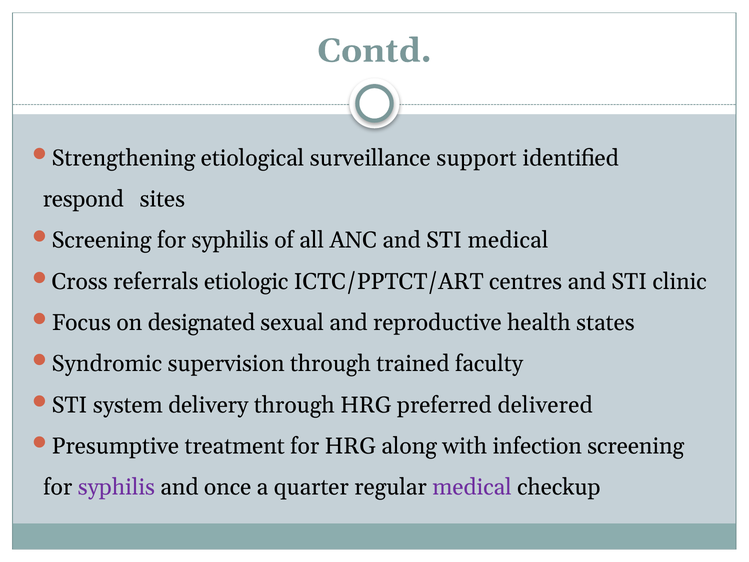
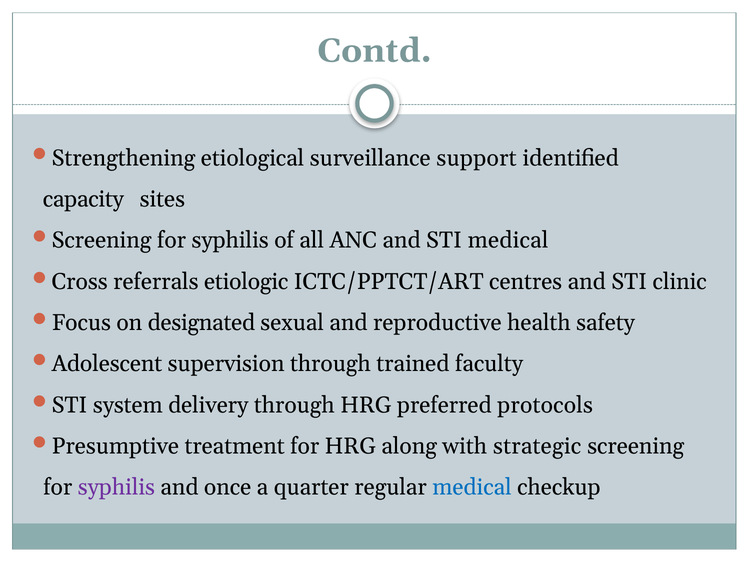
respond: respond -> capacity
states: states -> safety
Syndromic: Syndromic -> Adolescent
delivered: delivered -> protocols
infection: infection -> strategic
medical at (472, 487) colour: purple -> blue
